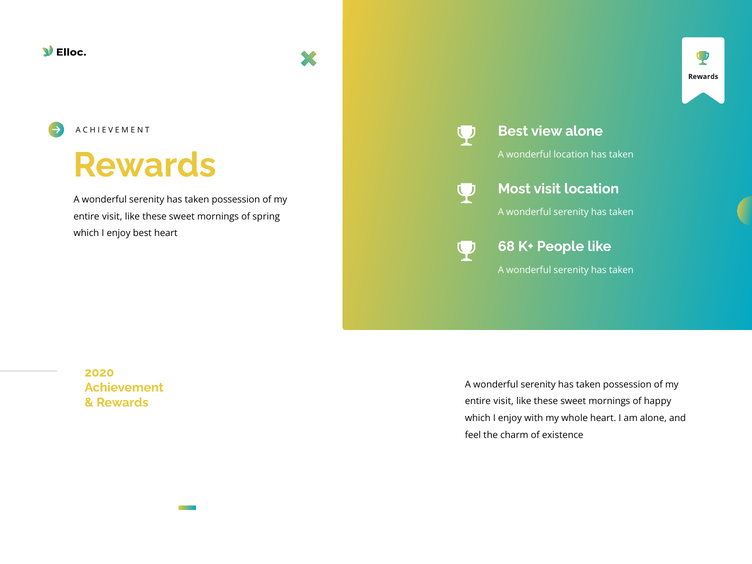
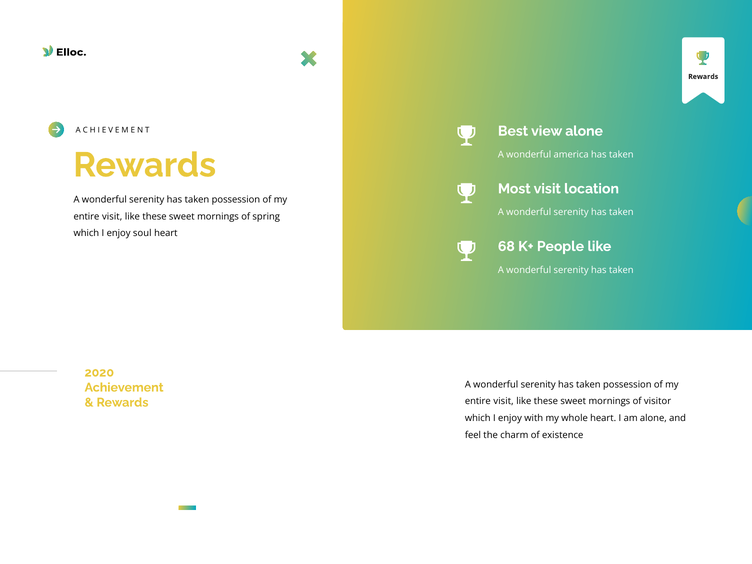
wonderful location: location -> america
enjoy best: best -> soul
happy: happy -> visitor
